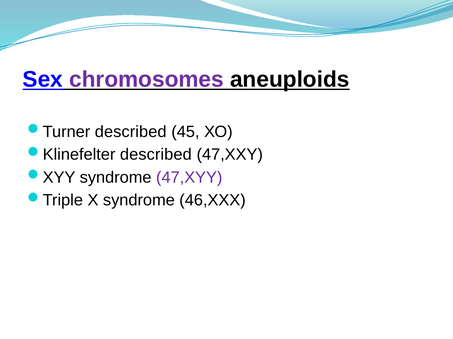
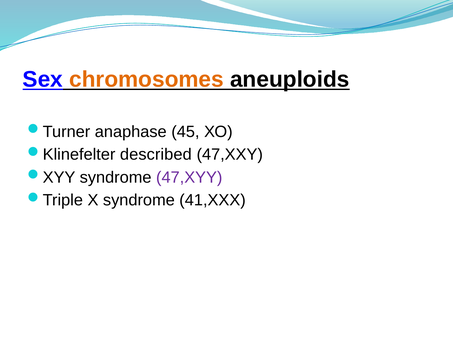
chromosomes colour: purple -> orange
described at (131, 132): described -> anaphase
46,XXX: 46,XXX -> 41,XXX
